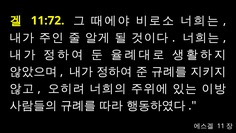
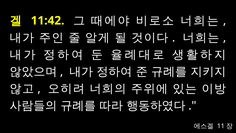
11:72: 11:72 -> 11:42
